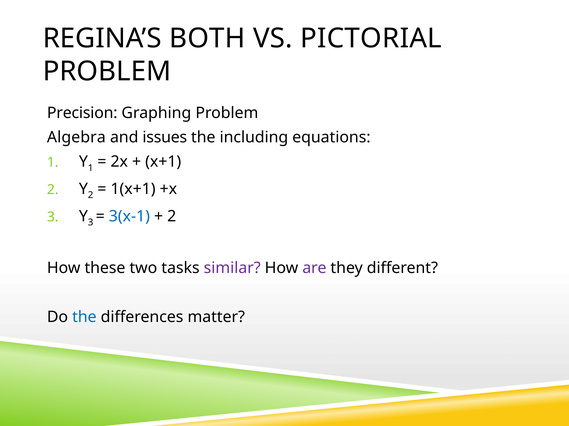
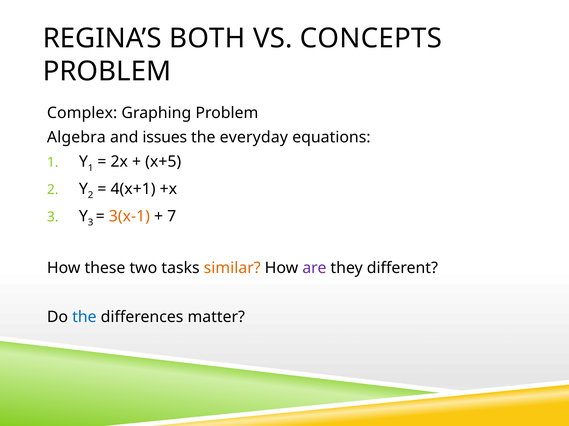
PICTORIAL: PICTORIAL -> CONCEPTS
Precision: Precision -> Complex
including: including -> everyday
x+1: x+1 -> x+5
1(x+1: 1(x+1 -> 4(x+1
3(x-1 colour: blue -> orange
2 at (172, 217): 2 -> 7
similar colour: purple -> orange
